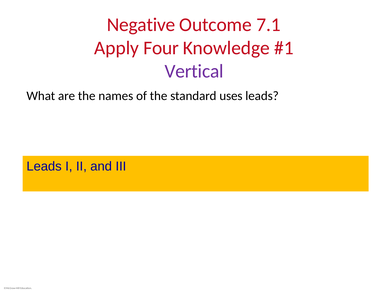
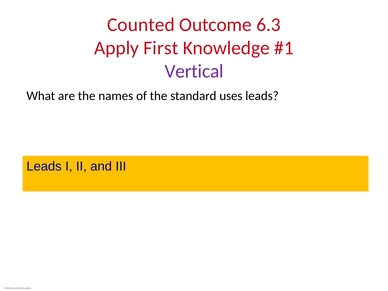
Negative: Negative -> Counted
7.1: 7.1 -> 6.3
Four: Four -> First
